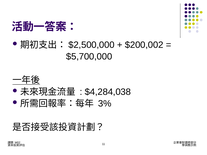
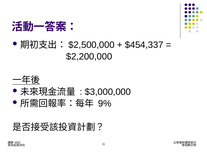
$200,002: $200,002 -> $454,337
$5,700,000: $5,700,000 -> $2,200,000
$4,284,038: $4,284,038 -> $3,000,000
3%: 3% -> 9%
